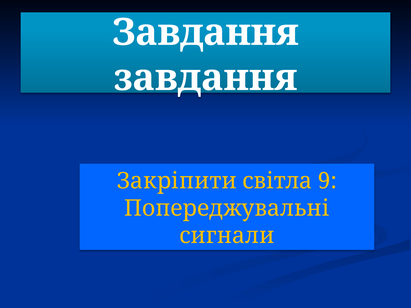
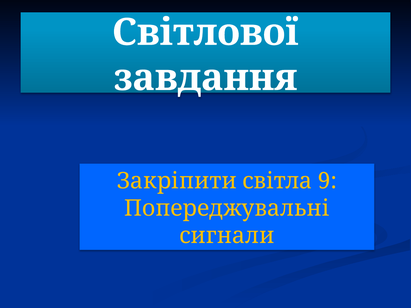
Завдання at (206, 33): Завдання -> Світлової
